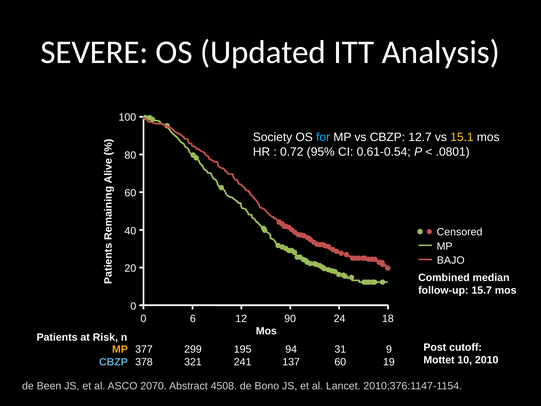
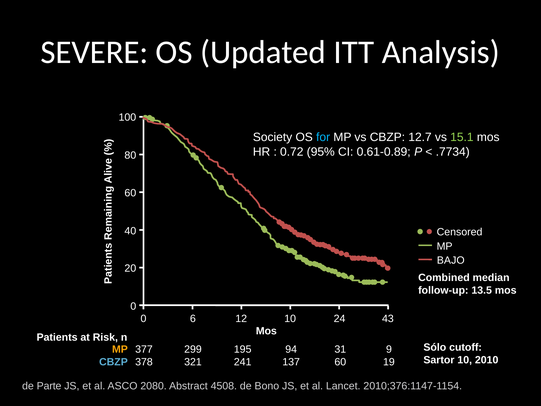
15.1 colour: yellow -> light green
0.61-0.54: 0.61-0.54 -> 0.61-0.89
.0801: .0801 -> .7734
15.7: 15.7 -> 13.5
12 90: 90 -> 10
18: 18 -> 43
Post: Post -> Sólo
Mottet: Mottet -> Sartor
Been: Been -> Parte
2070: 2070 -> 2080
